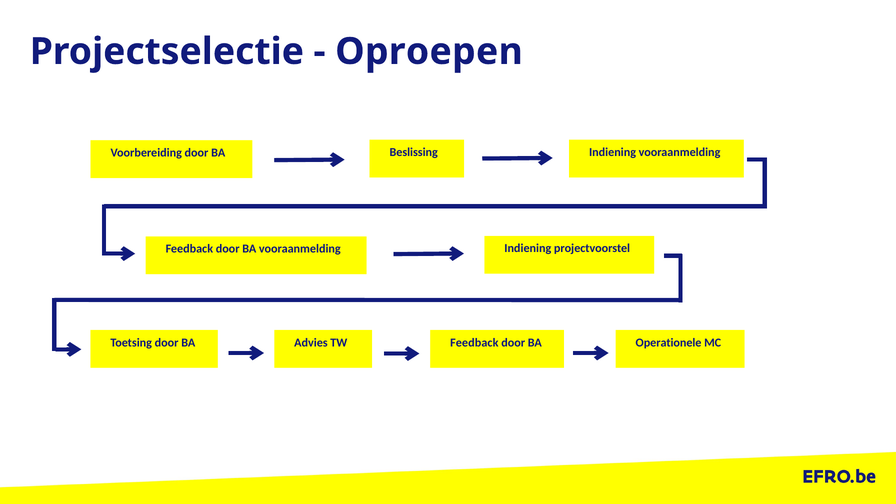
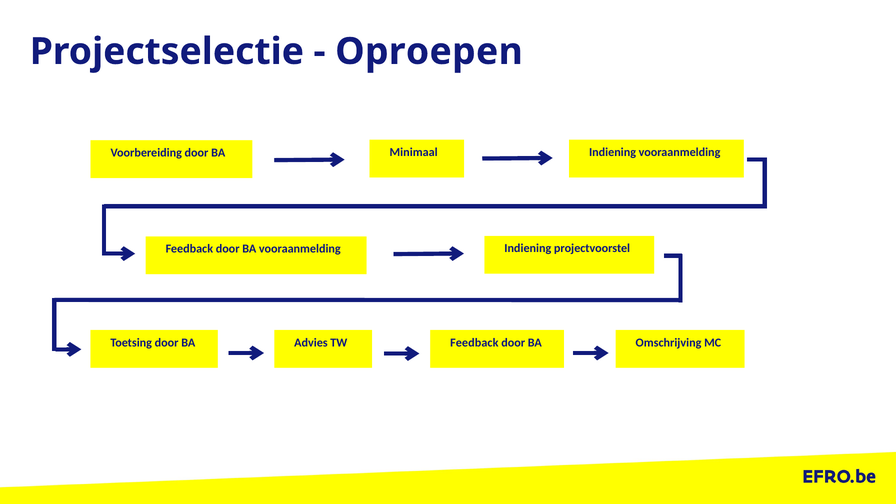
Beslissing: Beslissing -> Minimaal
Operationele: Operationele -> Omschrijving
